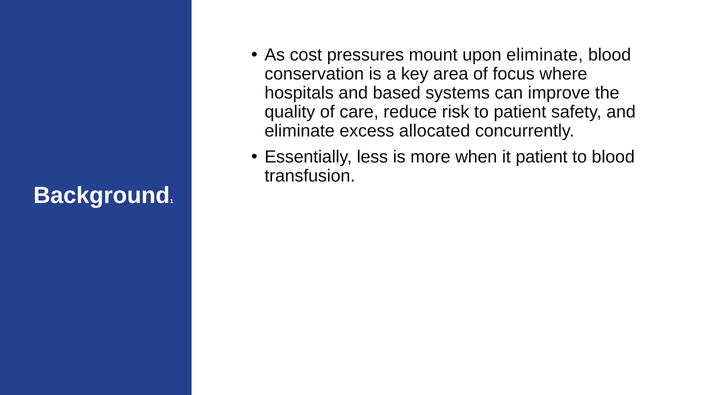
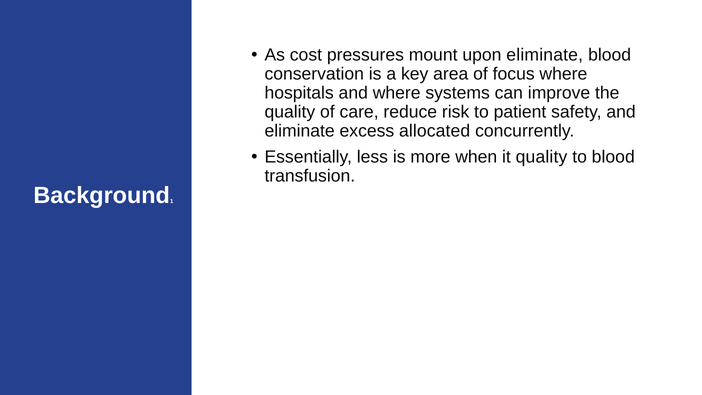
and based: based -> where
it patient: patient -> quality
